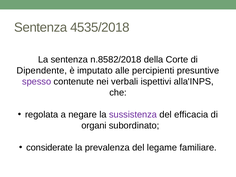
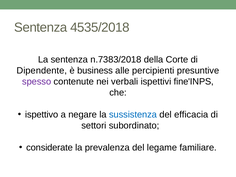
n.8582/2018: n.8582/2018 -> n.7383/2018
imputato: imputato -> business
alla'INPS: alla'INPS -> fine'INPS
regolata: regolata -> ispettivo
sussistenza colour: purple -> blue
organi: organi -> settori
